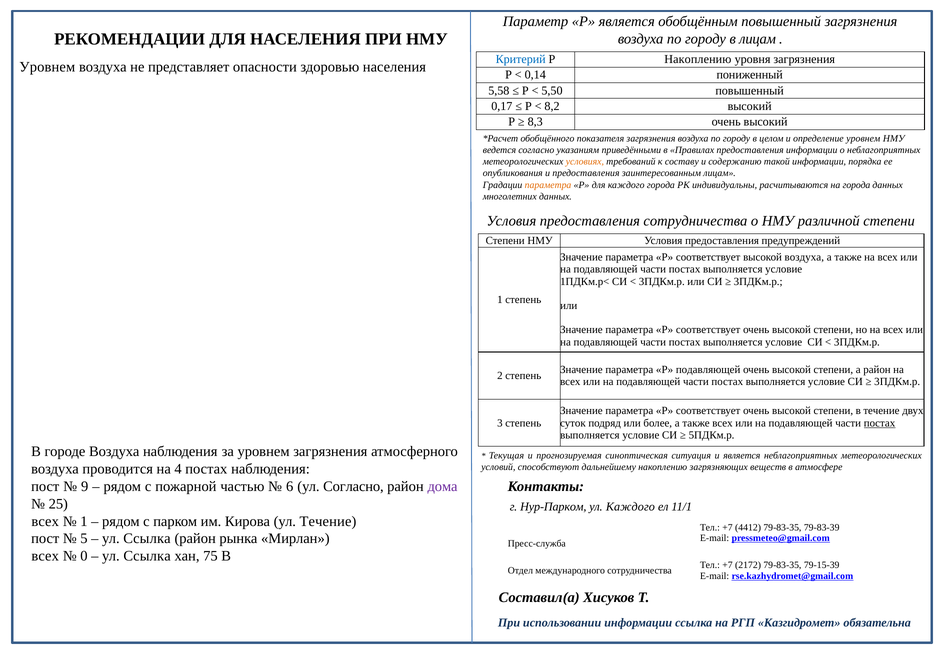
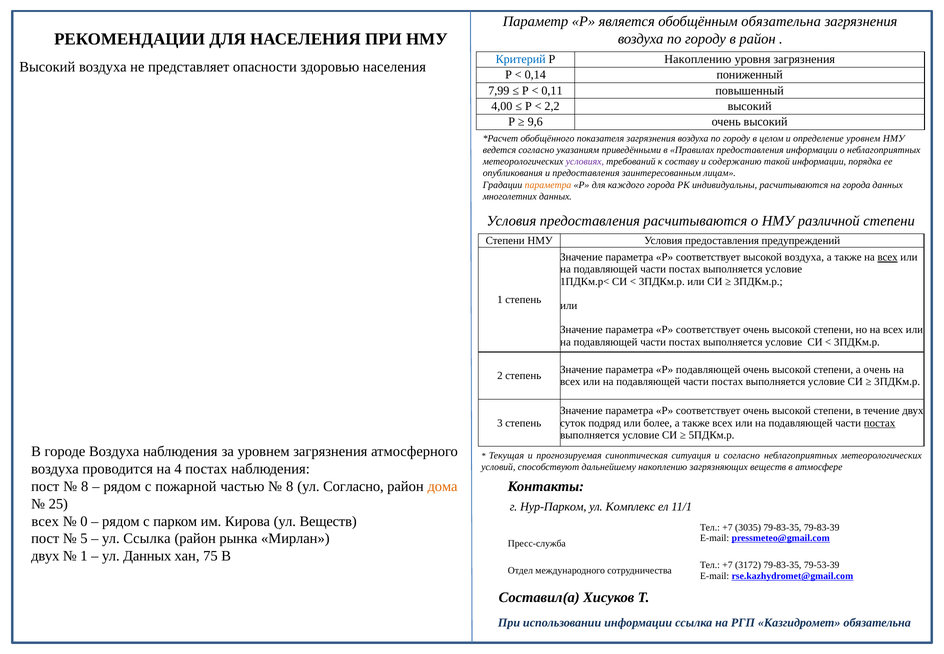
обобщённым повышенный: повышенный -> обязательна
в лицам: лицам -> район
Уровнем at (47, 67): Уровнем -> Высокий
5,58: 5,58 -> 7,99
5,50: 5,50 -> 0,11
0,17: 0,17 -> 4,00
8,2: 8,2 -> 2,2
8,3: 8,3 -> 9,6
условиях colour: orange -> purple
предоставления сотрудничества: сотрудничества -> расчитываются
всех at (888, 257) underline: none -> present
а район: район -> очень
и является: является -> согласно
9 at (85, 486): 9 -> 8
6 at (290, 486): 6 -> 8
дома colour: purple -> orange
ул Каждого: Каждого -> Комплекс
1 at (84, 521): 1 -> 0
ул Течение: Течение -> Веществ
4412: 4412 -> 3035
всех at (45, 556): всех -> двух
0 at (84, 556): 0 -> 1
Ссылка at (147, 556): Ссылка -> Данных
2172: 2172 -> 3172
79-15-39: 79-15-39 -> 79-53-39
